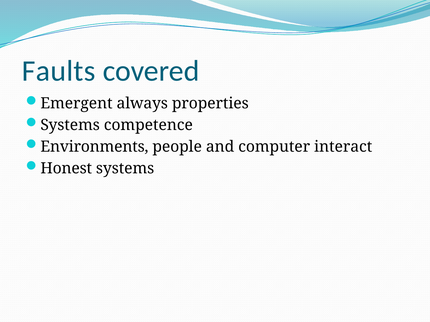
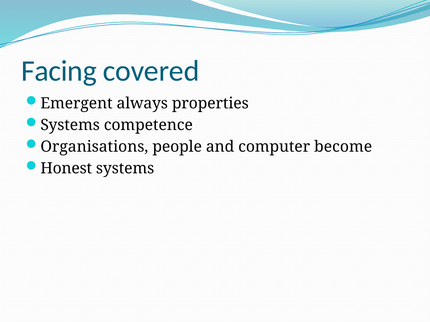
Faults: Faults -> Facing
Environments: Environments -> Organisations
interact: interact -> become
